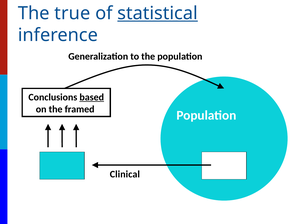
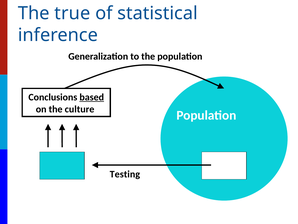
statistical underline: present -> none
framed: framed -> culture
Clinical: Clinical -> Testing
